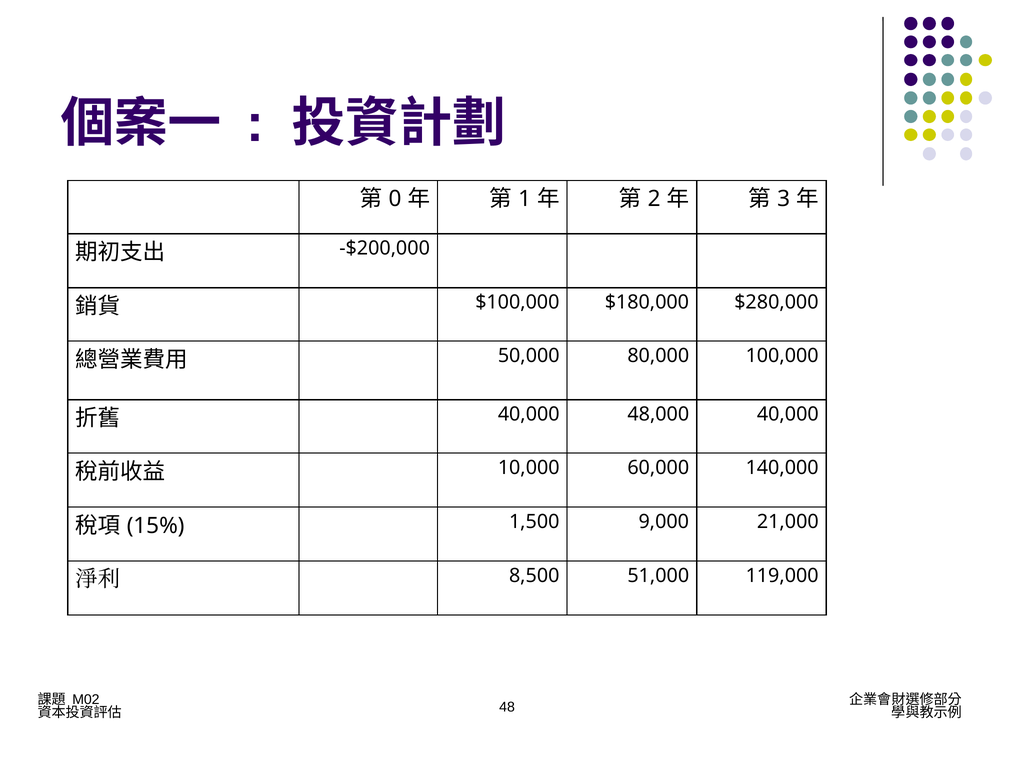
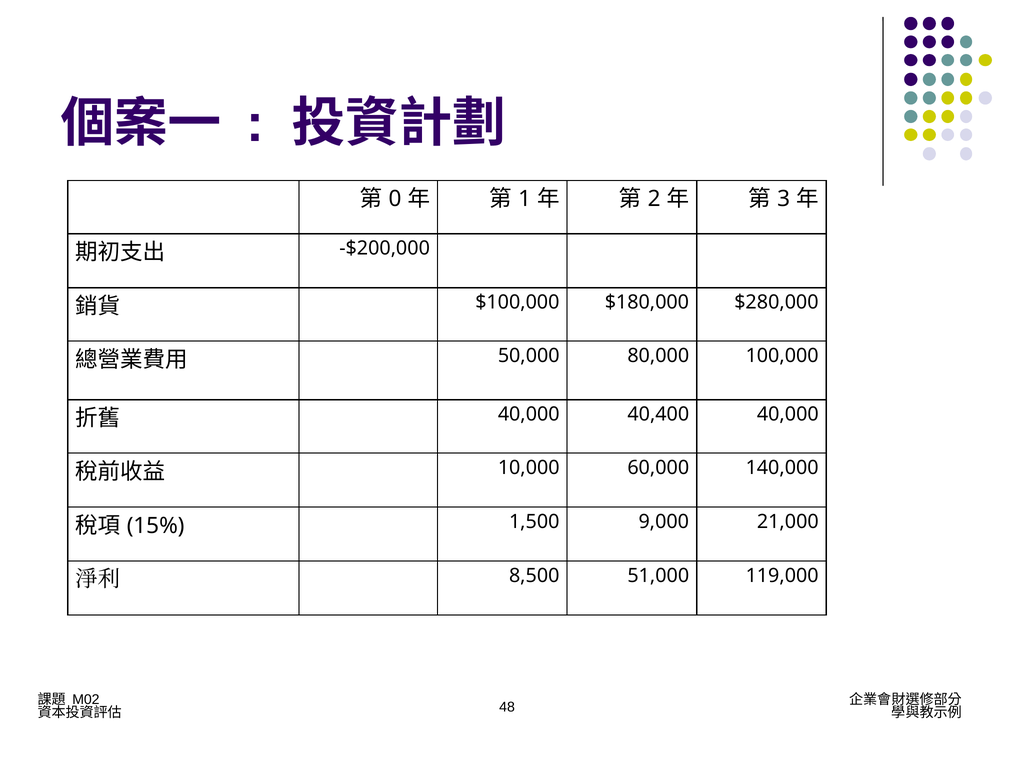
48,000: 48,000 -> 40,400
